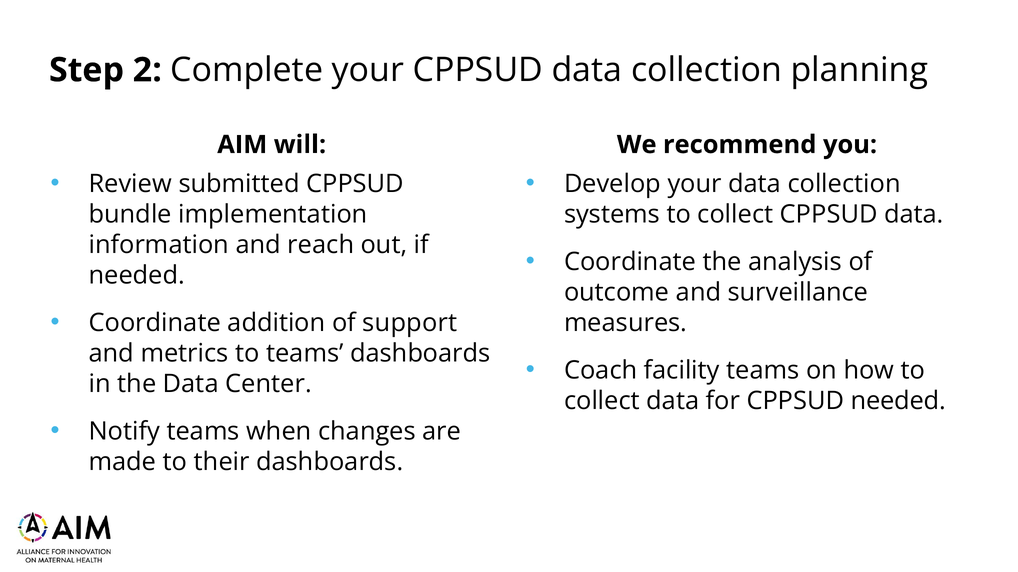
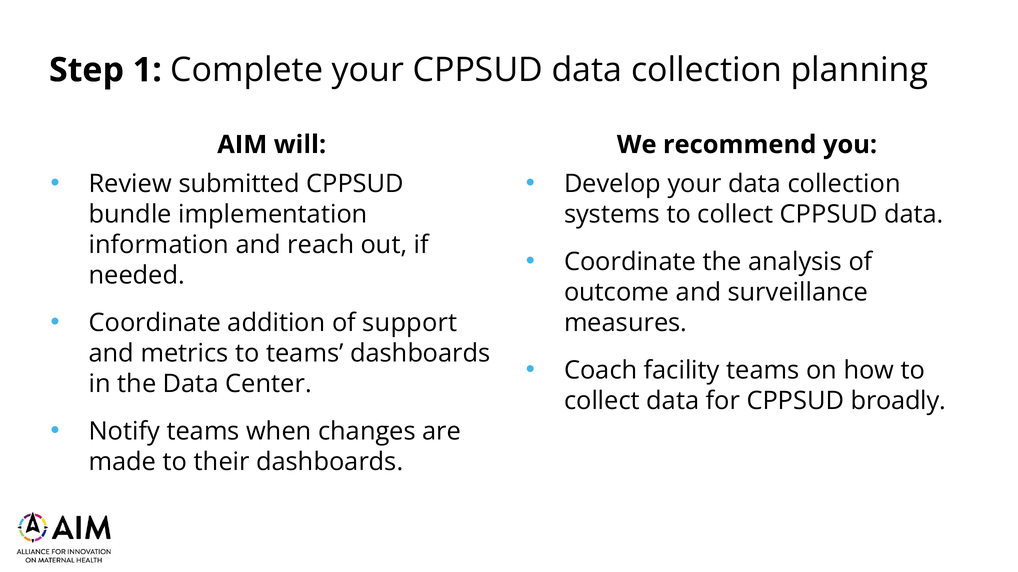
2: 2 -> 1
CPPSUD needed: needed -> broadly
